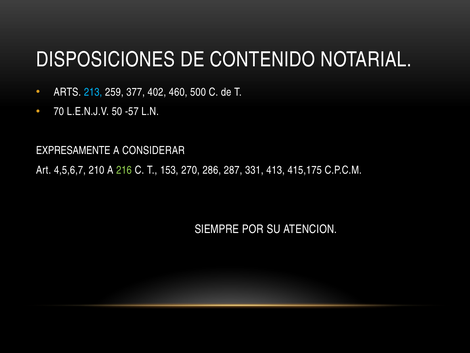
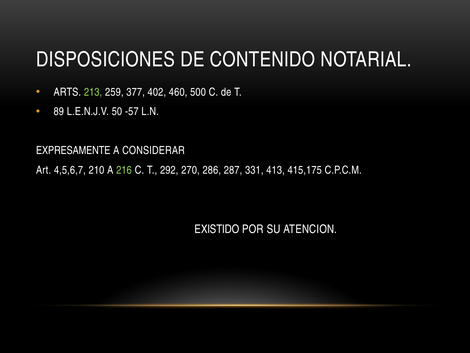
213 colour: light blue -> light green
70: 70 -> 89
153: 153 -> 292
SIEMPRE: SIEMPRE -> EXISTIDO
